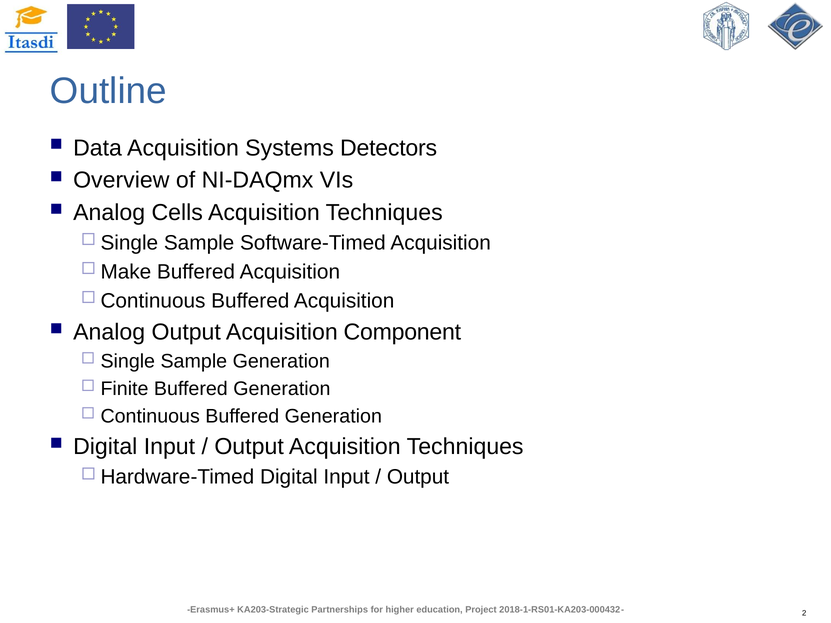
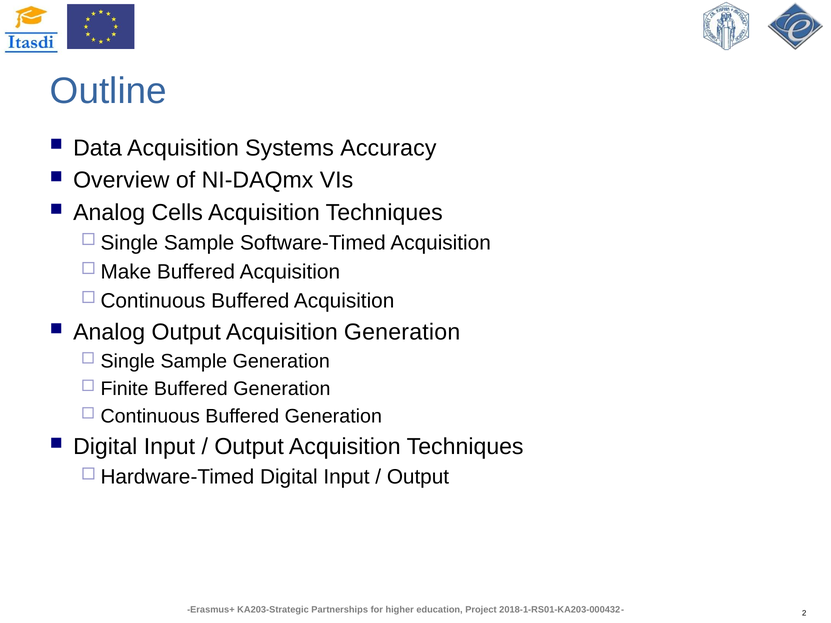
Detectors: Detectors -> Accuracy
Acquisition Component: Component -> Generation
